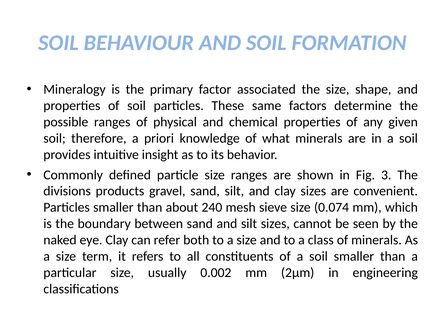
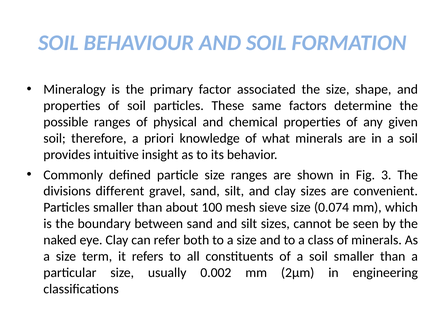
products: products -> different
240: 240 -> 100
